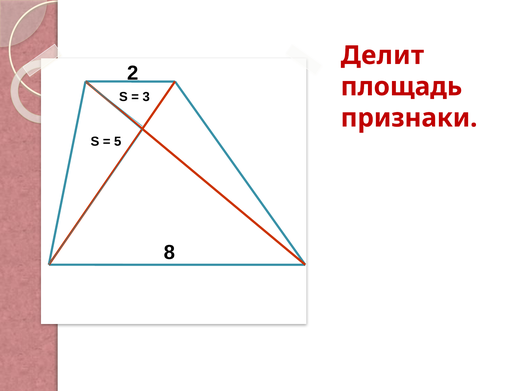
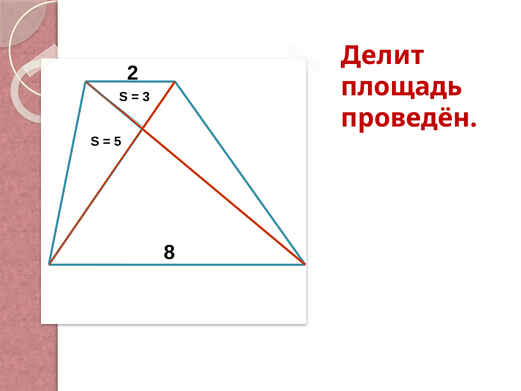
признаки: признаки -> проведён
